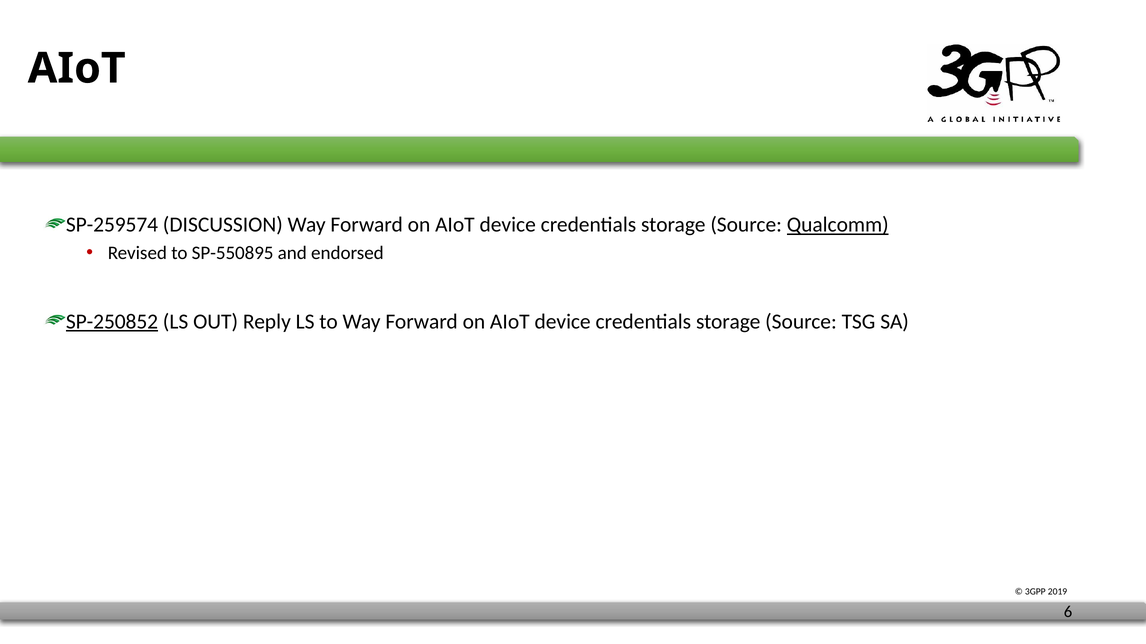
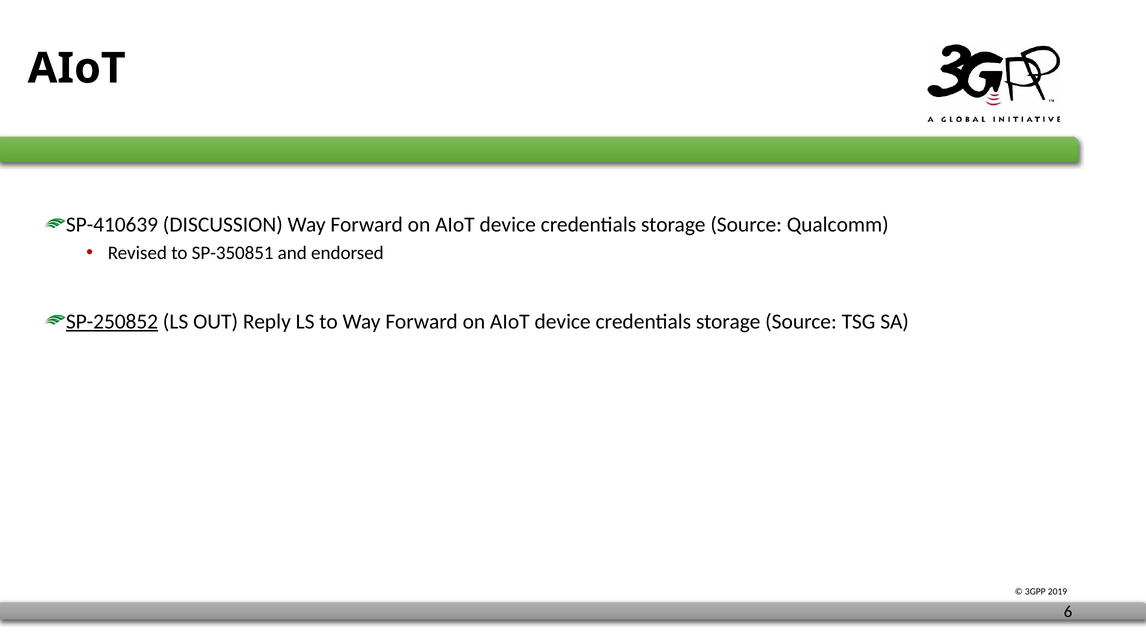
SP-259574: SP-259574 -> SP-410639
Qualcomm underline: present -> none
SP-550895: SP-550895 -> SP-350851
